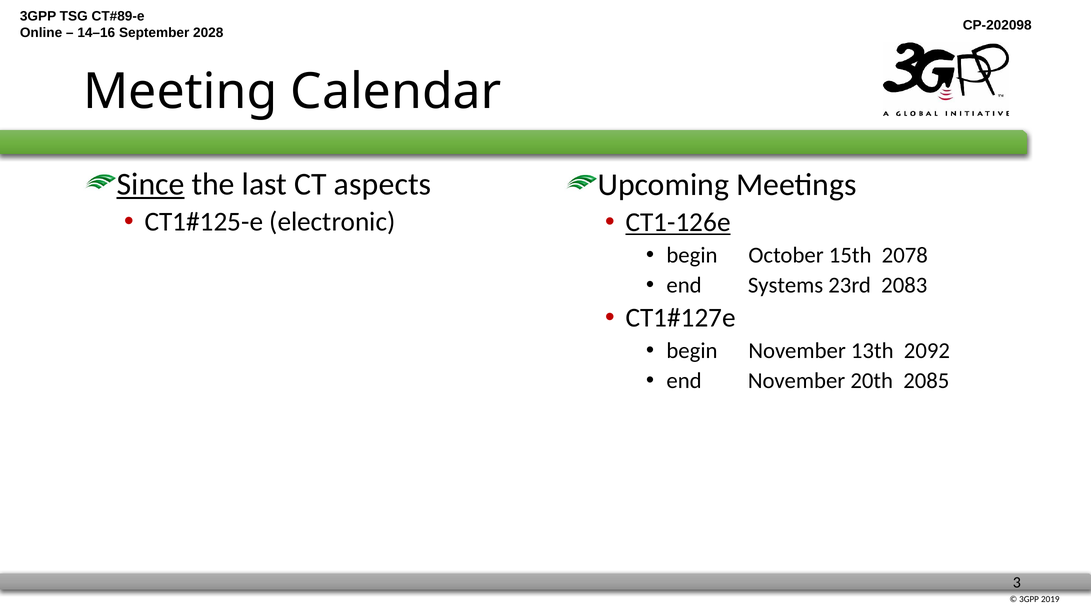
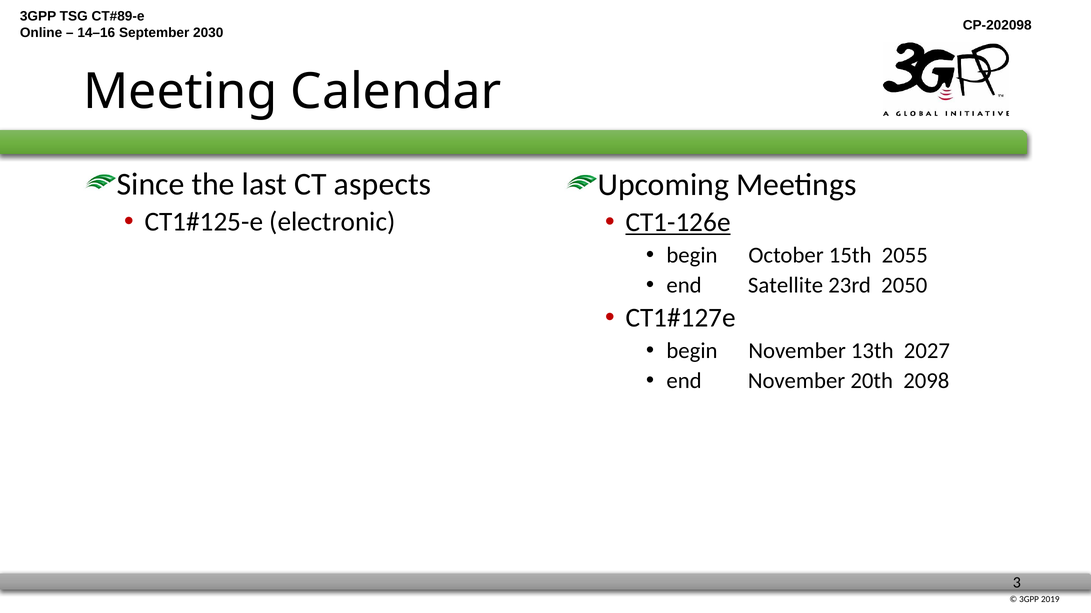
2028: 2028 -> 2030
Since underline: present -> none
2078: 2078 -> 2055
Systems: Systems -> Satellite
2083: 2083 -> 2050
2092: 2092 -> 2027
2085: 2085 -> 2098
